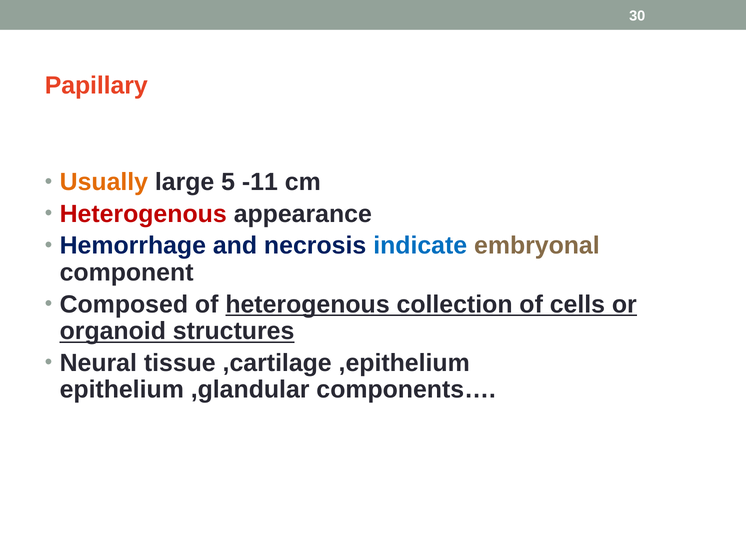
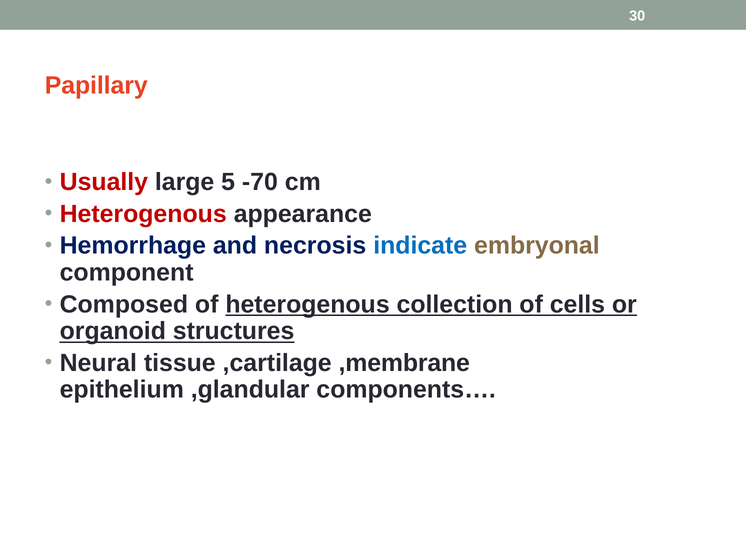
Usually colour: orange -> red
-11: -11 -> -70
,epithelium: ,epithelium -> ,membrane
